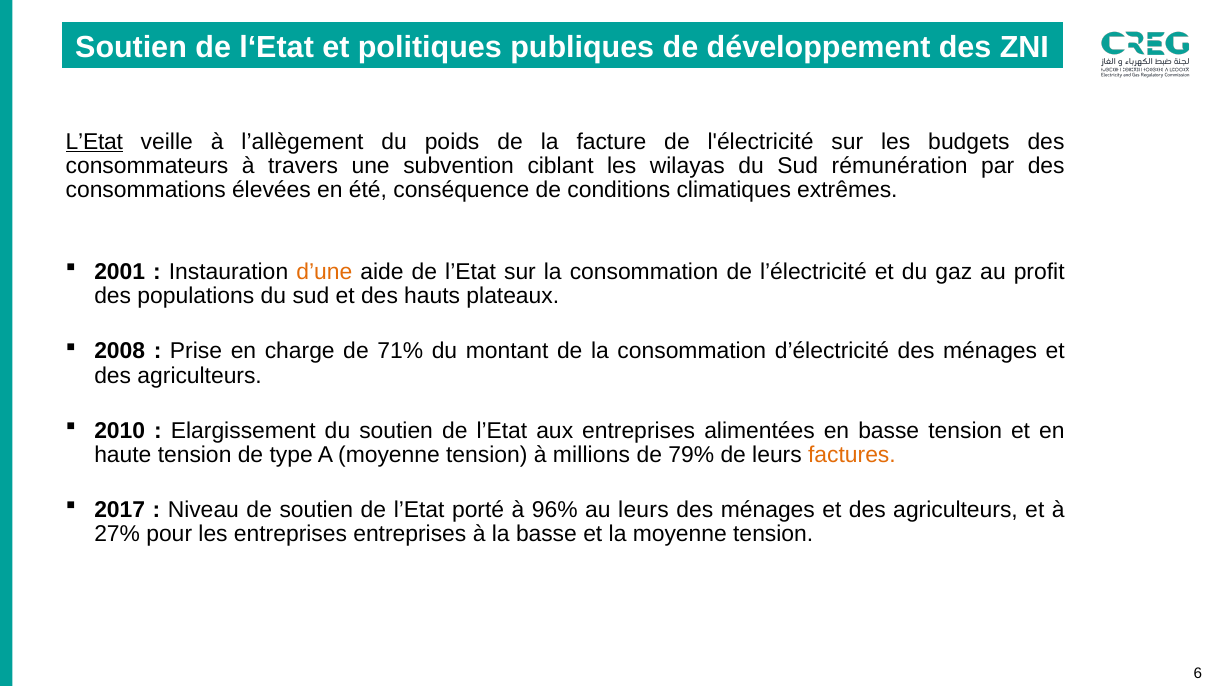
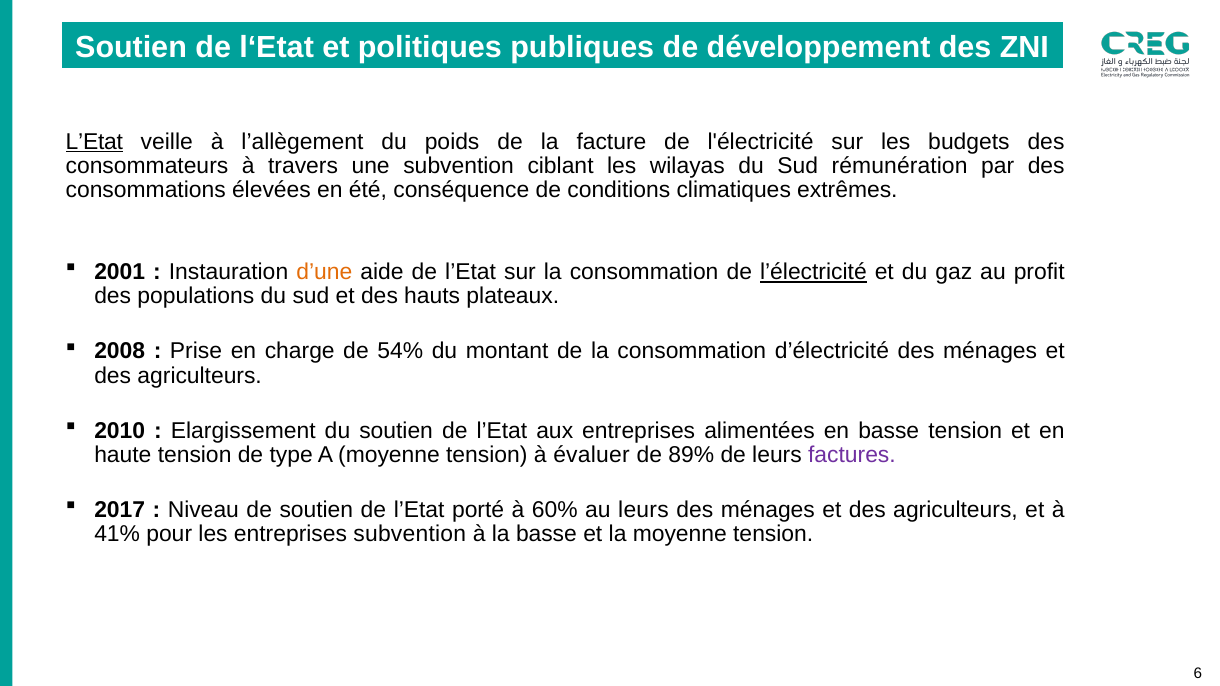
l’électricité underline: none -> present
71%: 71% -> 54%
millions: millions -> évaluer
79%: 79% -> 89%
factures colour: orange -> purple
96%: 96% -> 60%
27%: 27% -> 41%
entreprises entreprises: entreprises -> subvention
